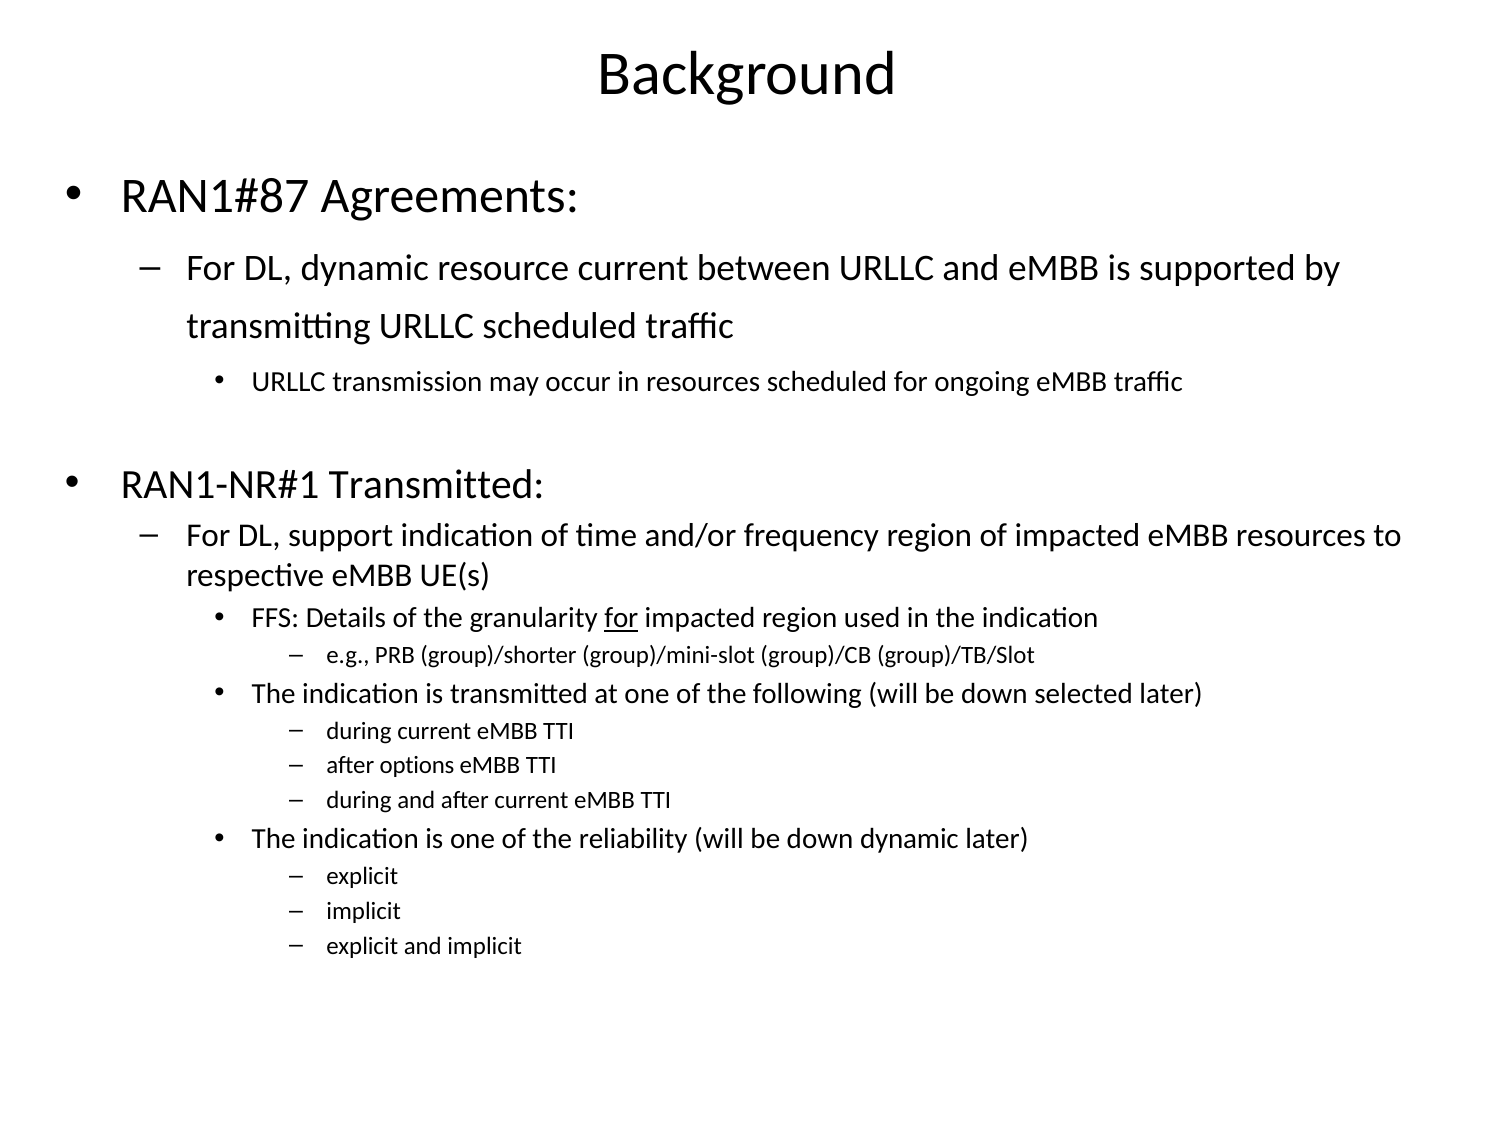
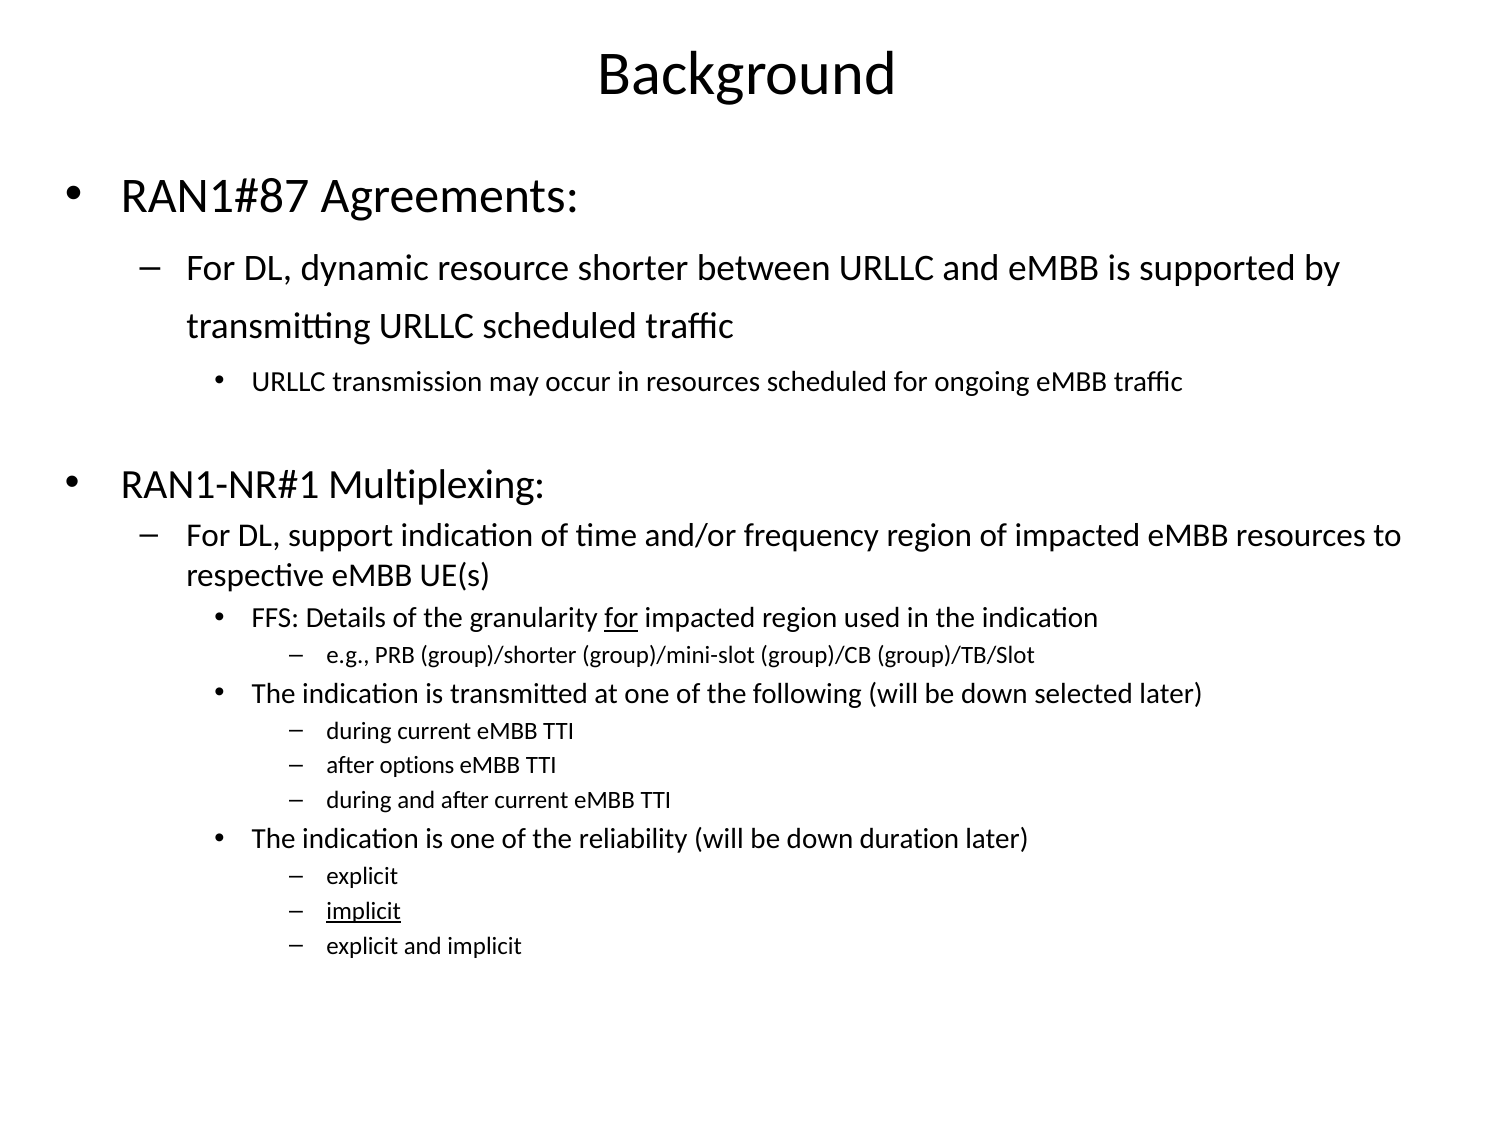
resource current: current -> shorter
Transmitted at (437, 485): Transmitted -> Multiplexing
down dynamic: dynamic -> duration
implicit at (364, 911) underline: none -> present
